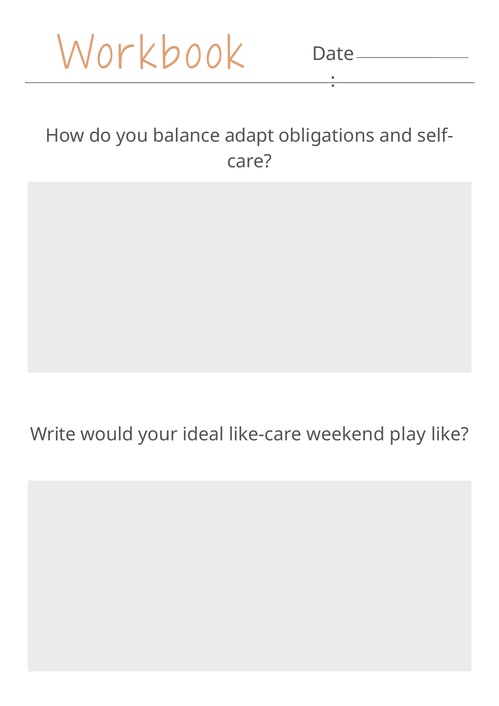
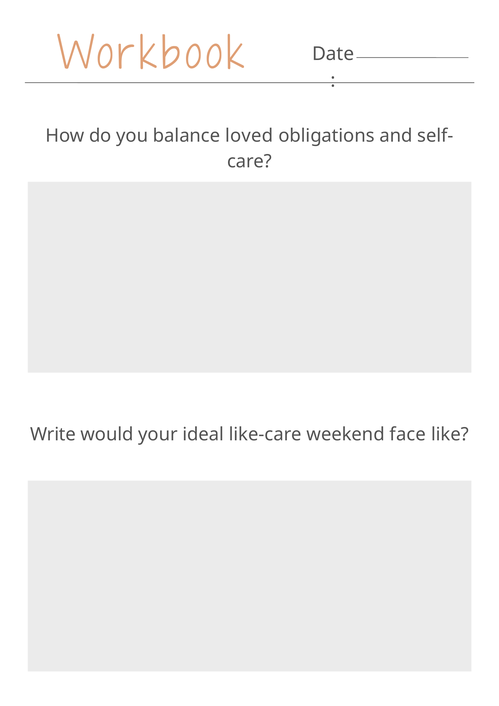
adapt: adapt -> loved
play: play -> face
